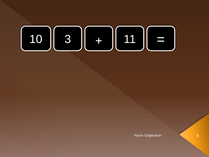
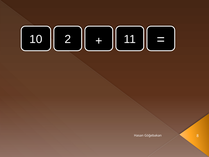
3: 3 -> 2
